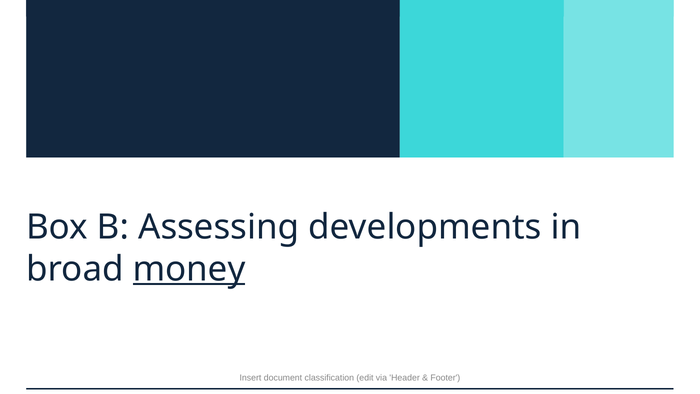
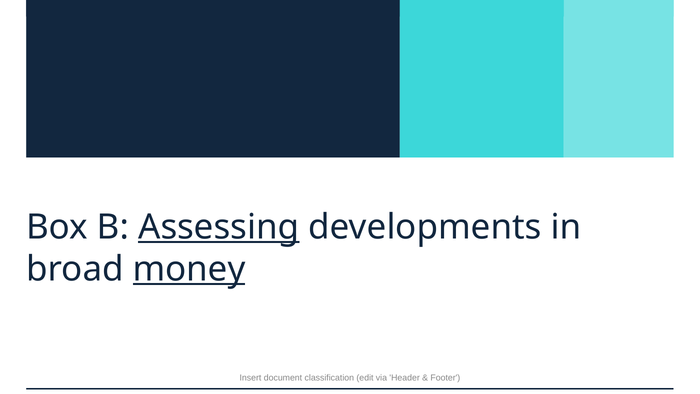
Assessing underline: none -> present
